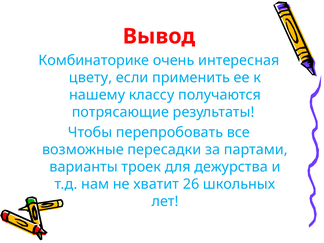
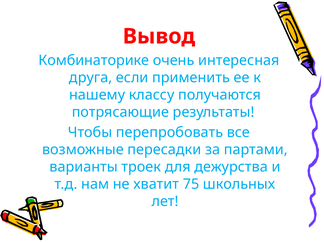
цвету: цвету -> друга
26: 26 -> 75
